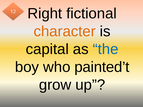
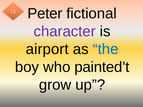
Right: Right -> Peter
character colour: orange -> purple
capital: capital -> airport
